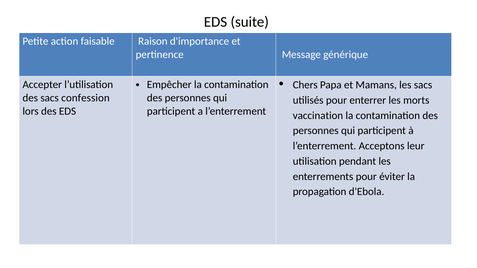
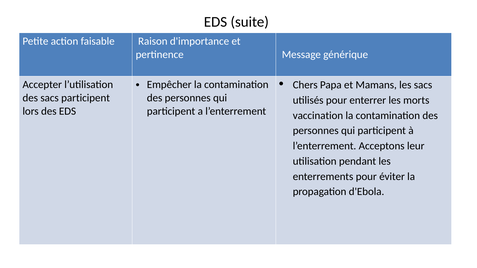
sacs confession: confession -> participent
